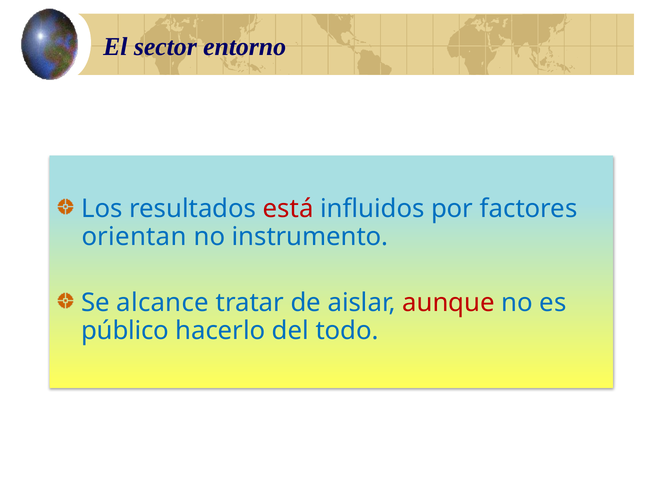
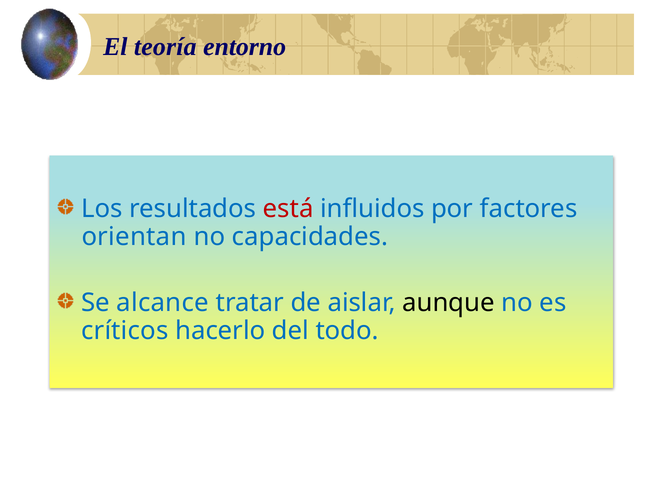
sector: sector -> teoría
instrumento: instrumento -> capacidades
aunque colour: red -> black
público: público -> críticos
